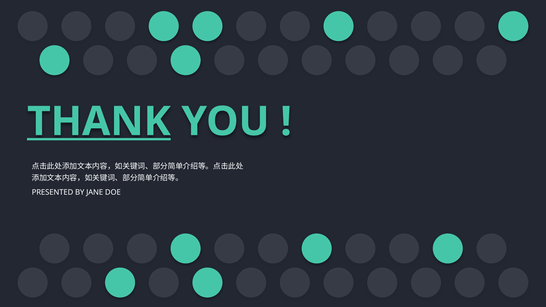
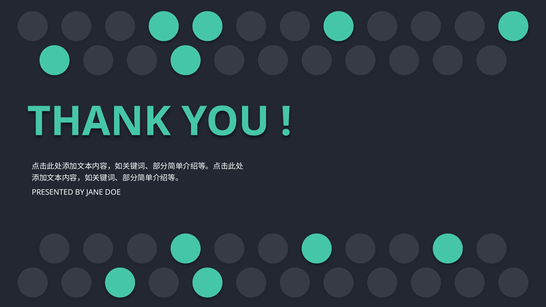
THANK underline: present -> none
